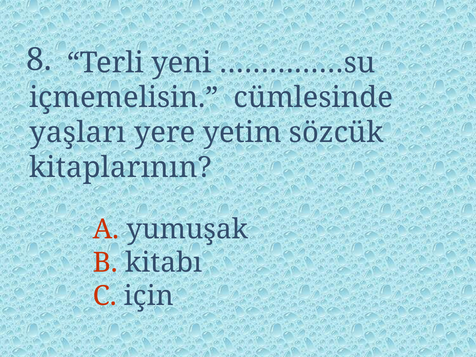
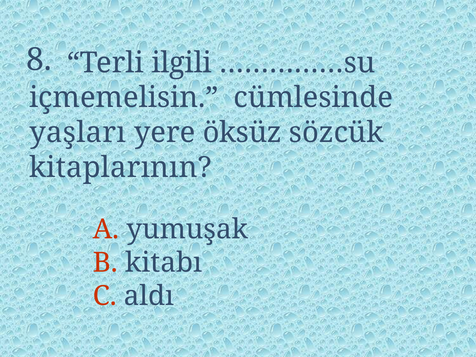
yeni: yeni -> ilgili
yetim: yetim -> öksüz
için: için -> aldı
